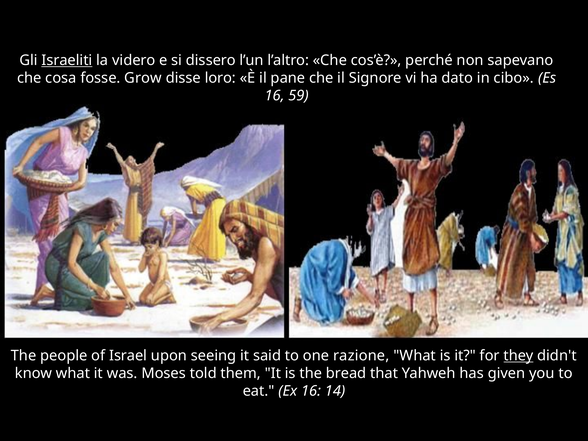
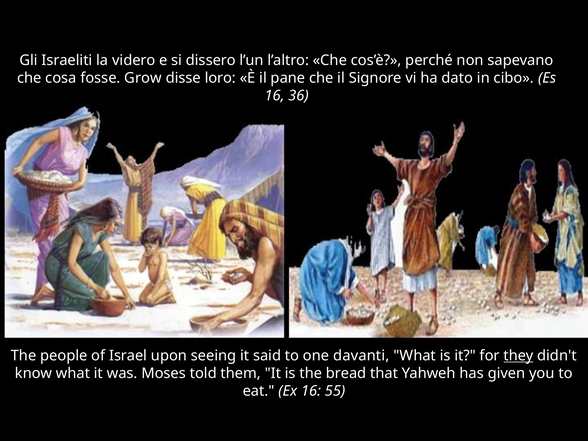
Israeliti underline: present -> none
59: 59 -> 36
razione: razione -> davanti
14: 14 -> 55
